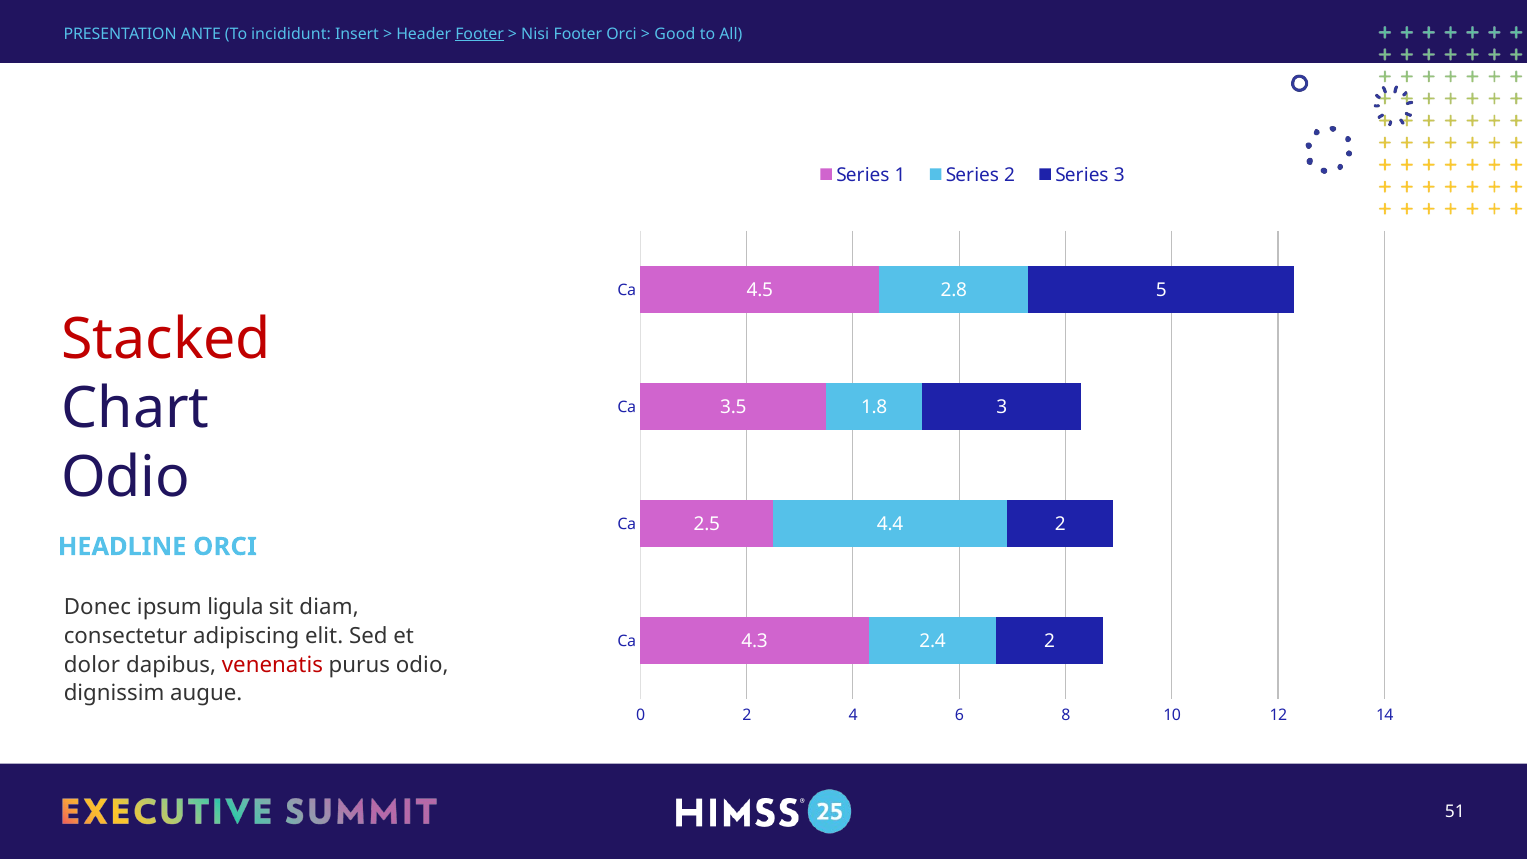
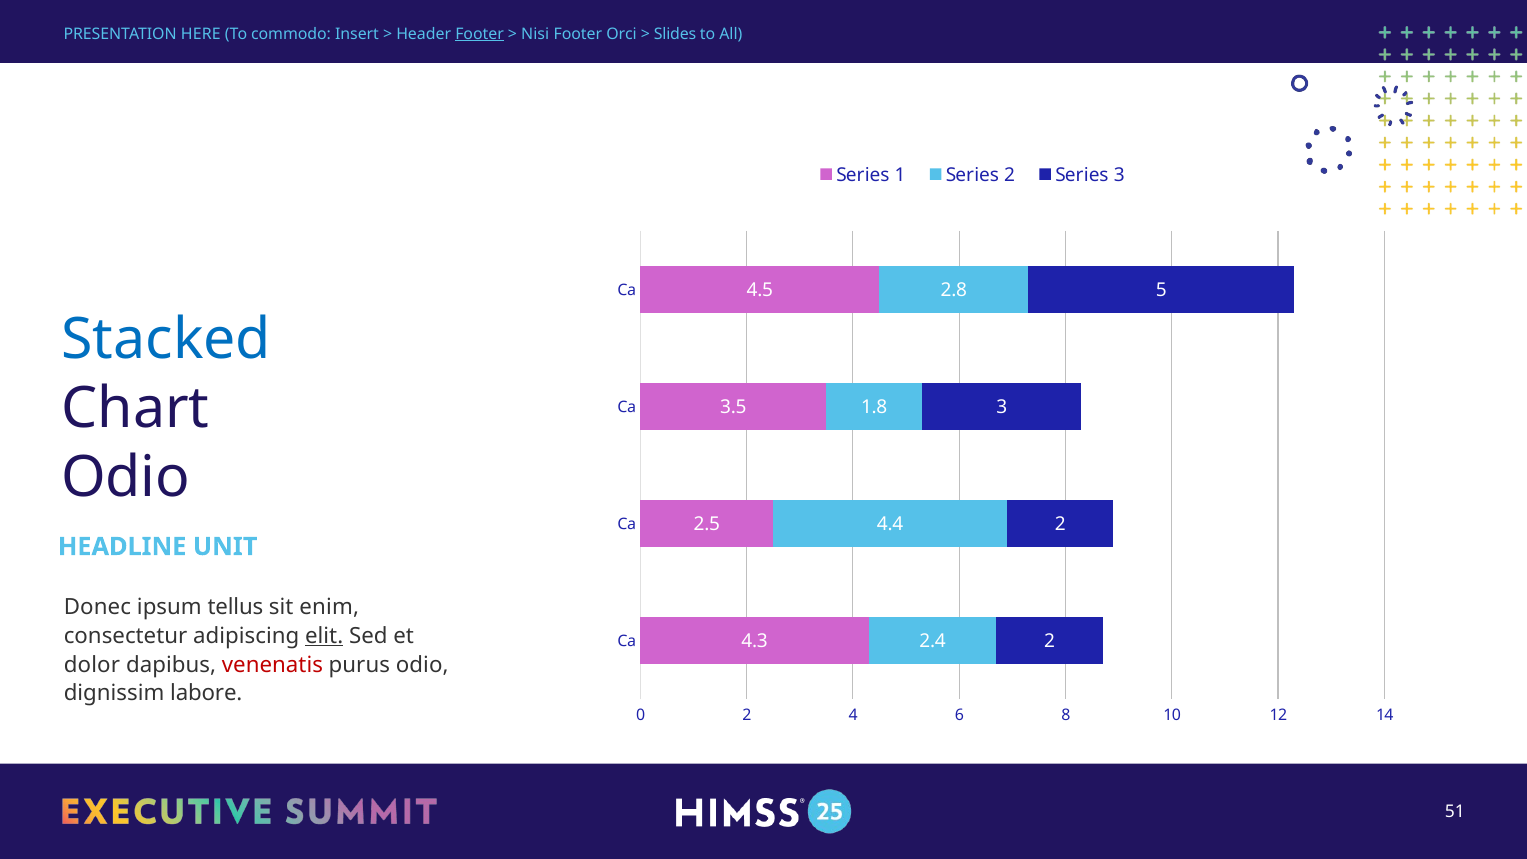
ANTE: ANTE -> HERE
incididunt: incididunt -> commodo
Good: Good -> Slides
Stacked colour: red -> blue
HEADLINE ORCI: ORCI -> UNIT
ligula: ligula -> tellus
diam: diam -> enim
elit underline: none -> present
augue: augue -> labore
